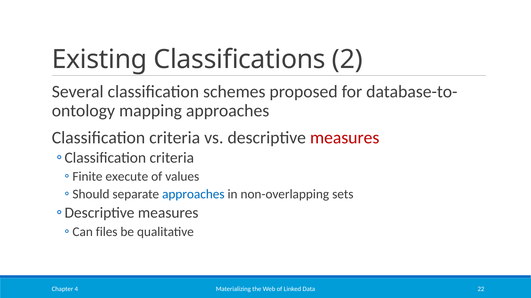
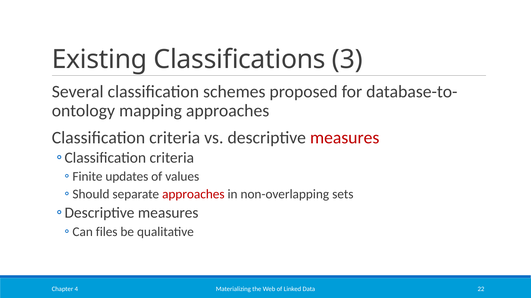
2: 2 -> 3
execute: execute -> updates
approaches at (193, 195) colour: blue -> red
